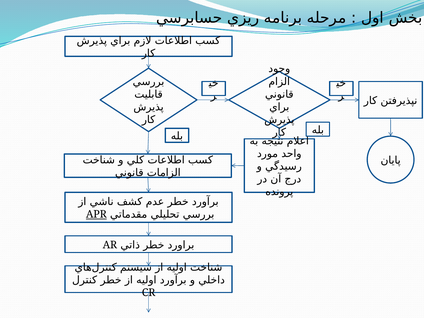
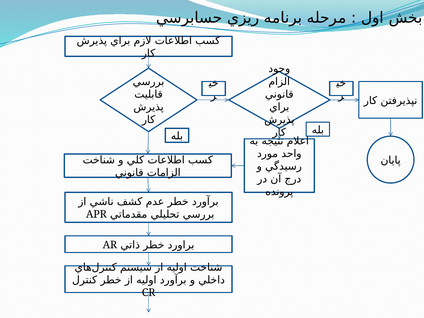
APR underline: present -> none
